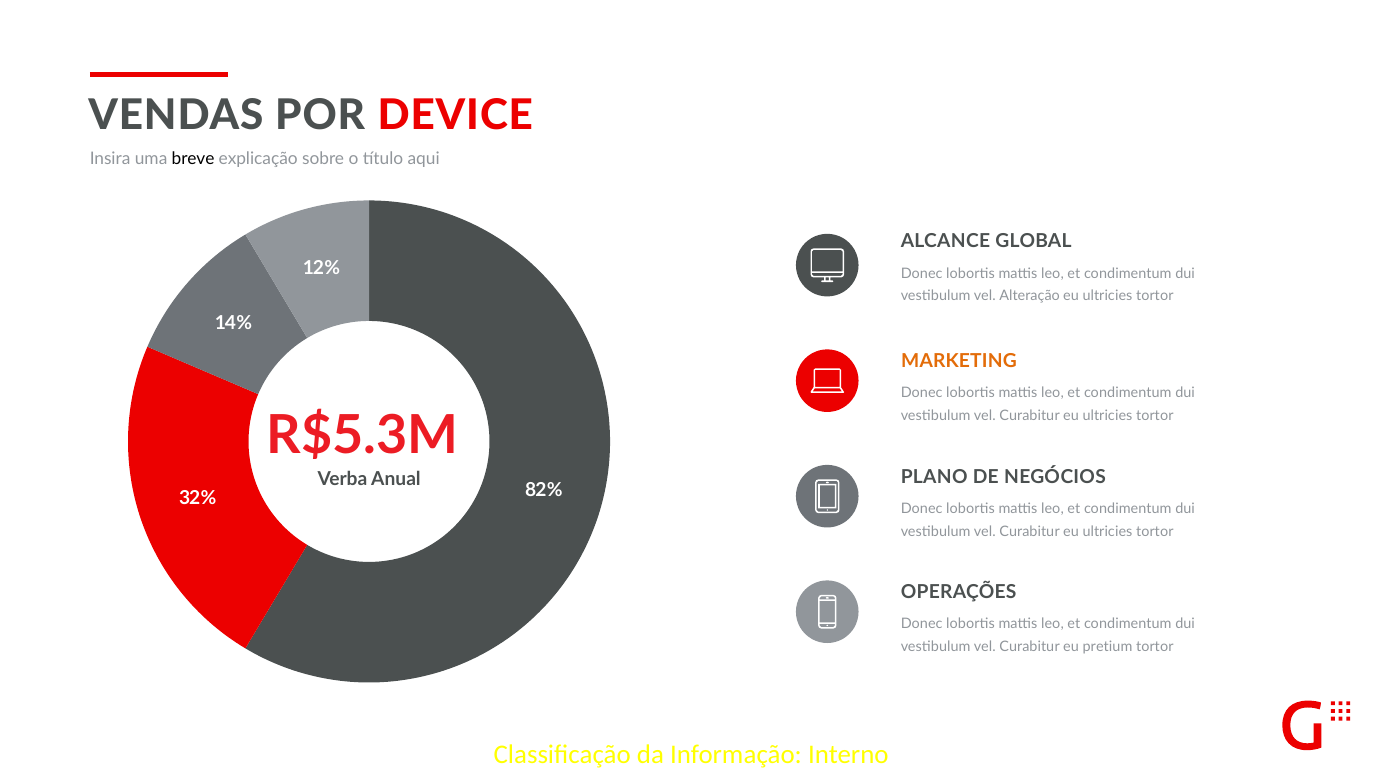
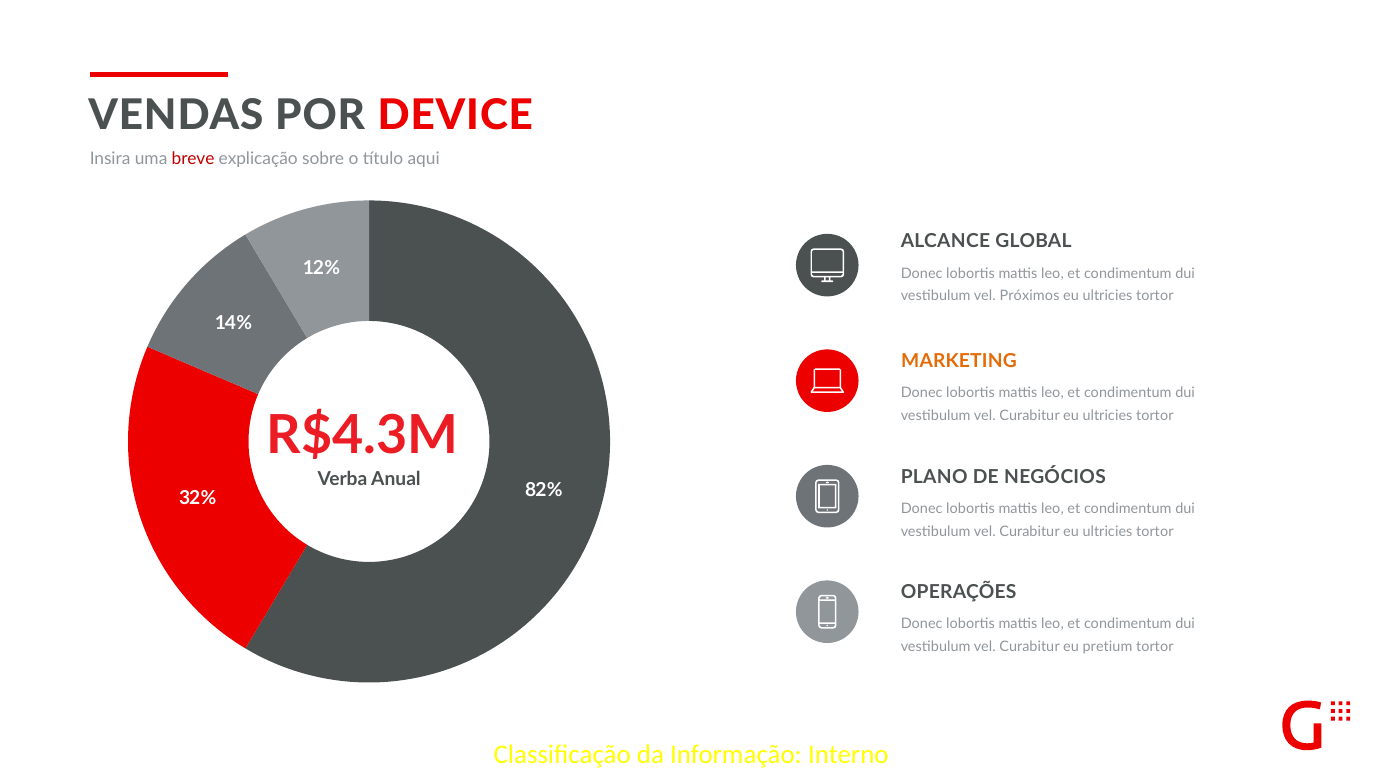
breve colour: black -> red
Alteração: Alteração -> Próximos
R$5.3M: R$5.3M -> R$4.3M
